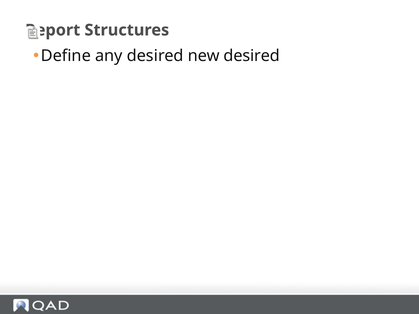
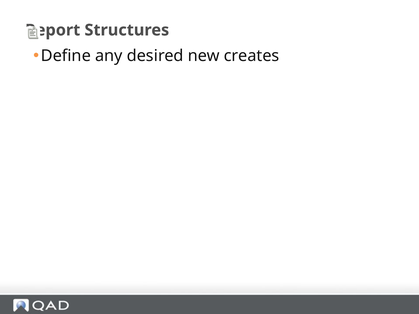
new desired: desired -> creates
